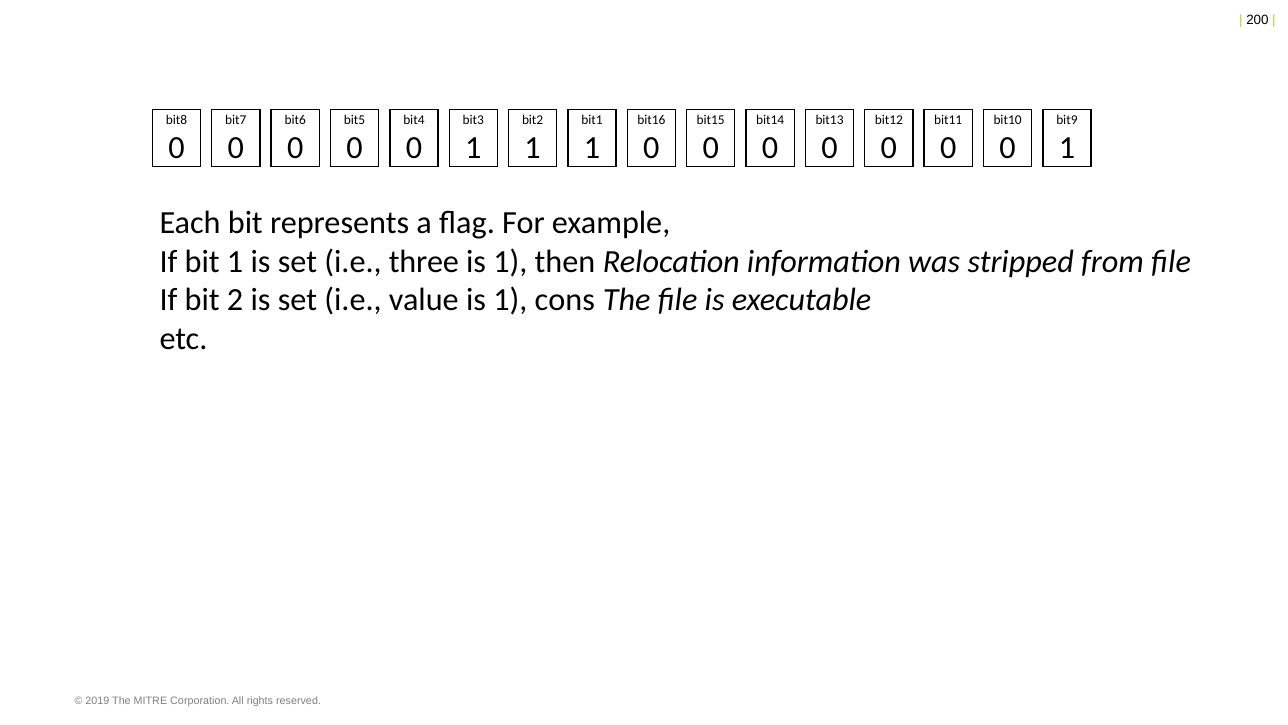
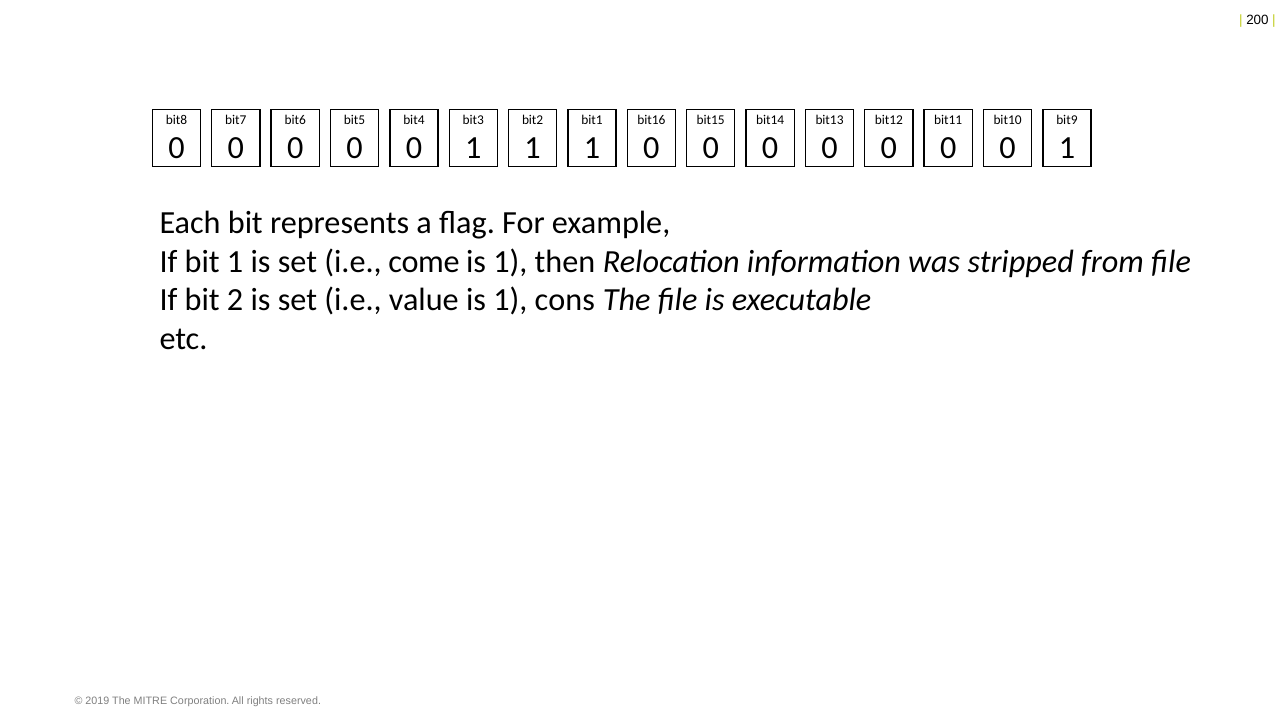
three: three -> come
